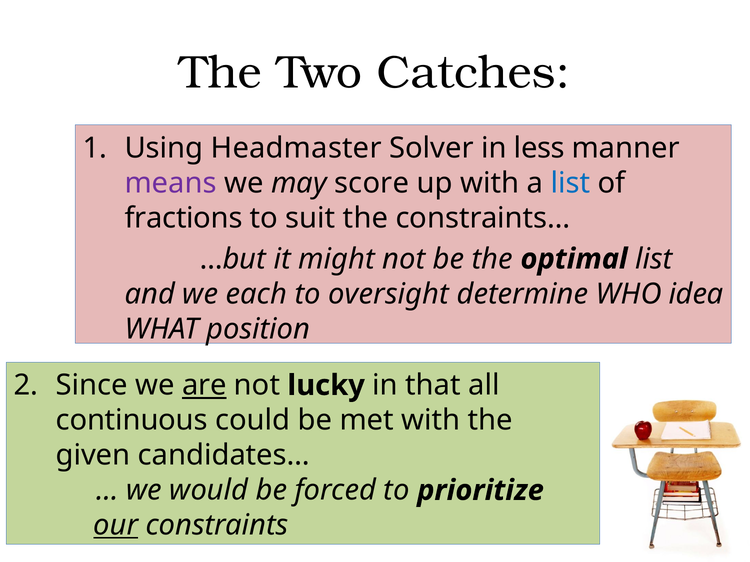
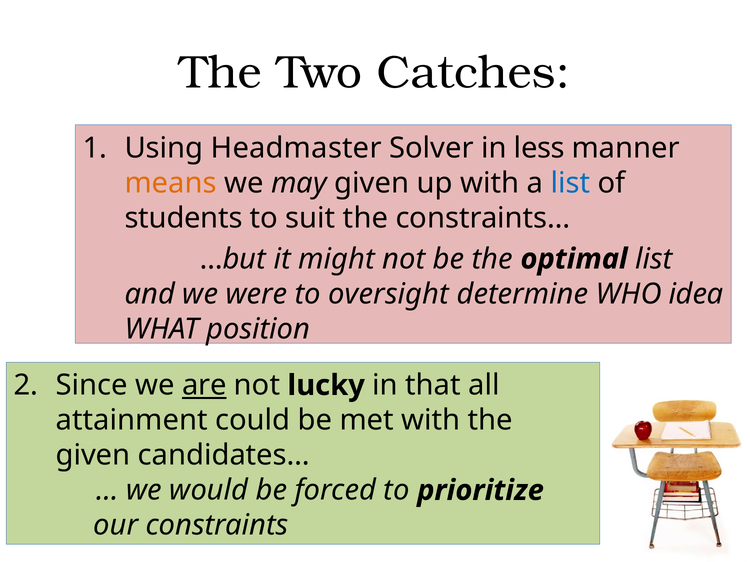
means colour: purple -> orange
may score: score -> given
fractions: fractions -> students
each: each -> were
continuous: continuous -> attainment
our underline: present -> none
